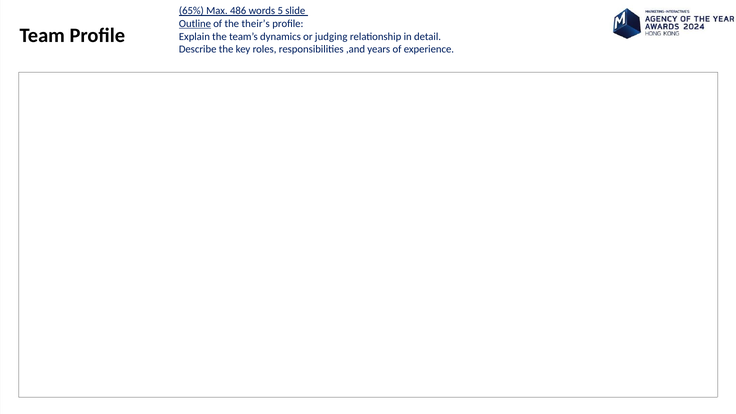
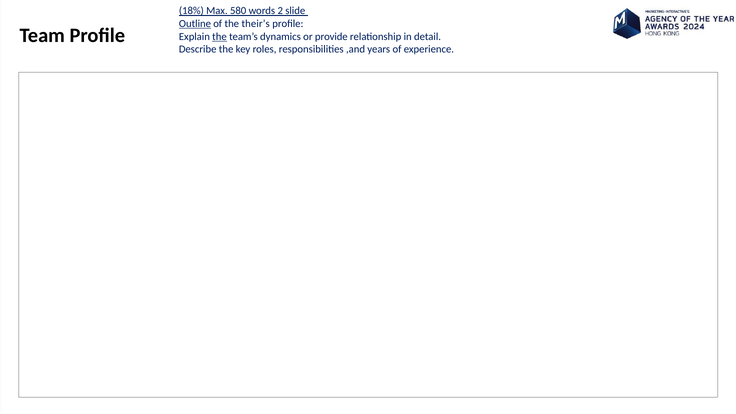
65%: 65% -> 18%
486: 486 -> 580
5: 5 -> 2
the at (220, 37) underline: none -> present
judging: judging -> provide
